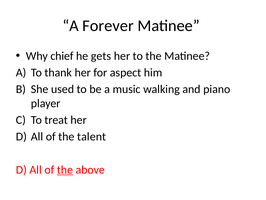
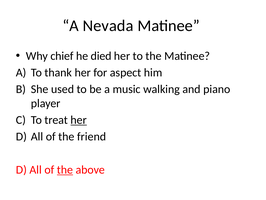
Forever: Forever -> Nevada
gets: gets -> died
her at (79, 120) underline: none -> present
talent: talent -> friend
